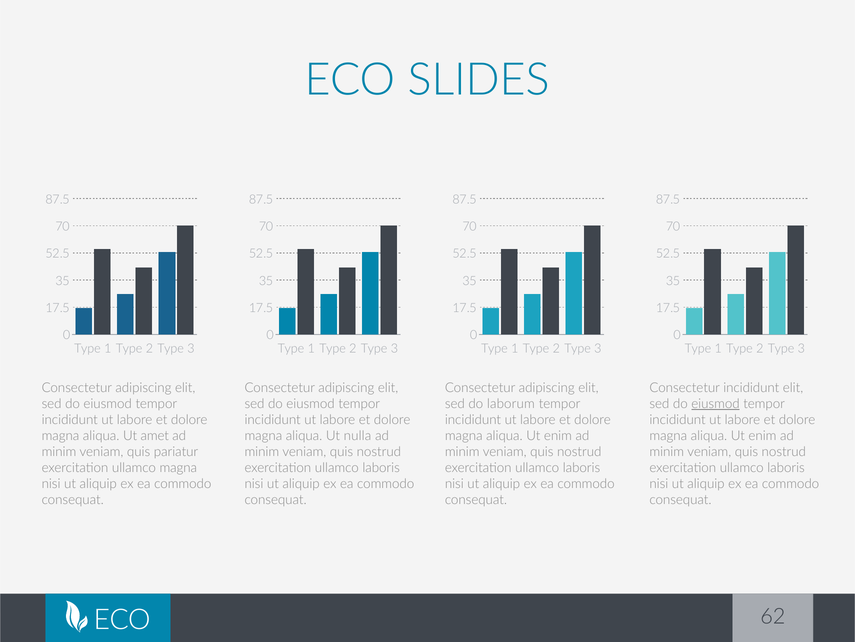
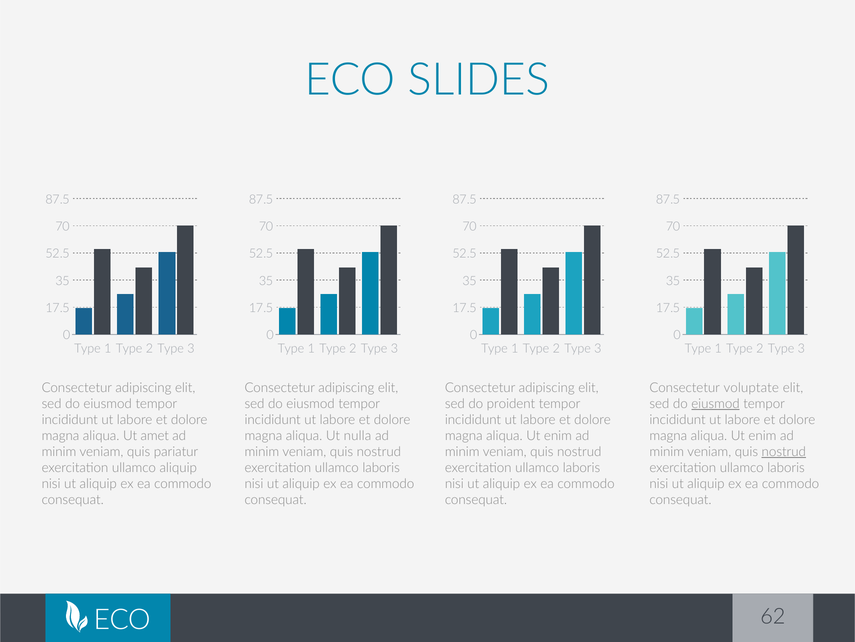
Consectetur incididunt: incididunt -> voluptate
laborum: laborum -> proident
nostrud at (784, 451) underline: none -> present
ullamco magna: magna -> aliquip
